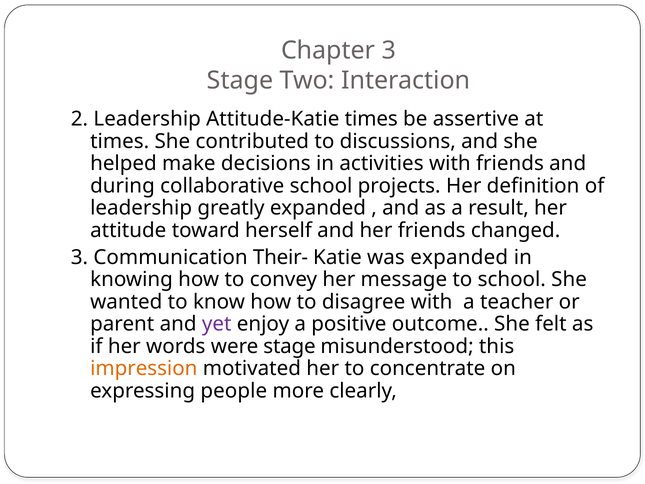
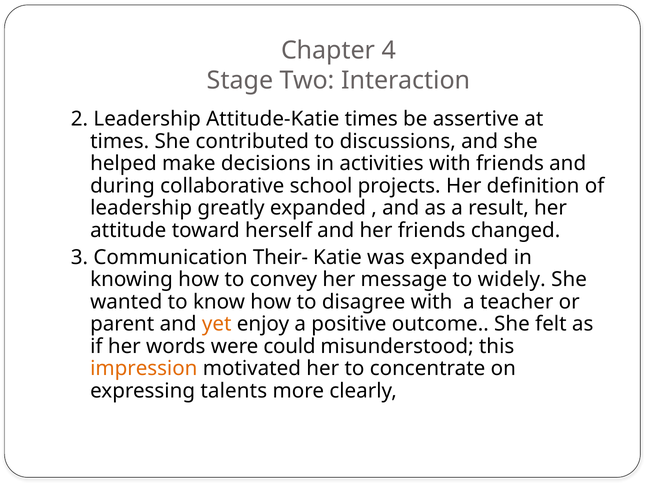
Chapter 3: 3 -> 4
to school: school -> widely
yet colour: purple -> orange
were stage: stage -> could
people: people -> talents
